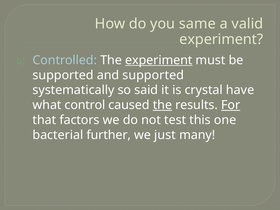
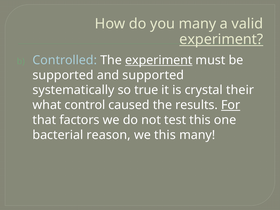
you same: same -> many
experiment at (221, 39) underline: none -> present
said: said -> true
have: have -> their
the at (162, 105) underline: present -> none
further: further -> reason
we just: just -> this
